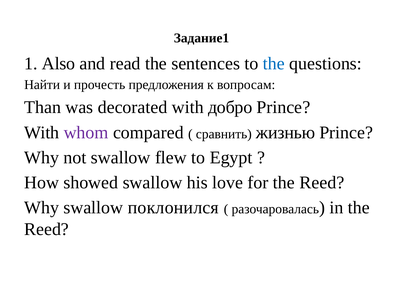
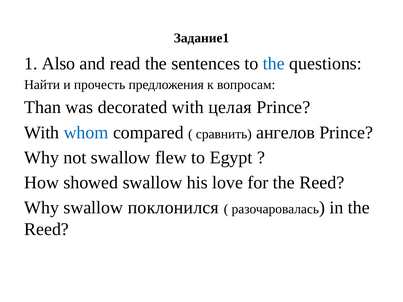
добро: добро -> целая
whom colour: purple -> blue
жизнью: жизнью -> ангелов
